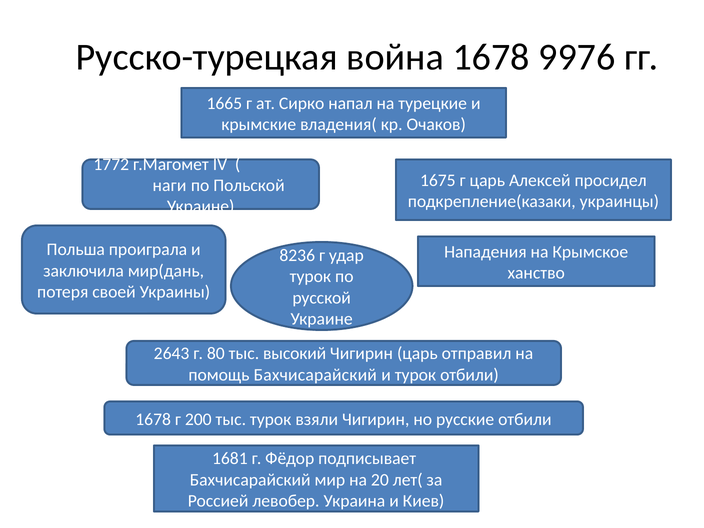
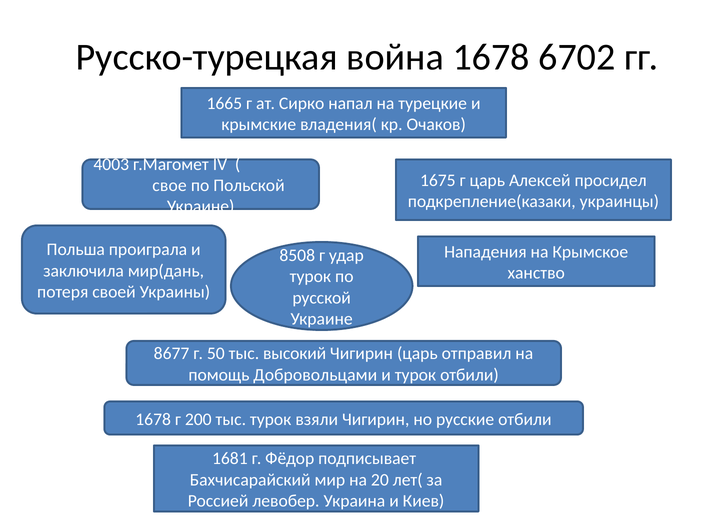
9976: 9976 -> 6702
1772: 1772 -> 4003
наги: наги -> свое
8236: 8236 -> 8508
2643: 2643 -> 8677
80: 80 -> 50
помощь Бахчисарайский: Бахчисарайский -> Добровольцами
